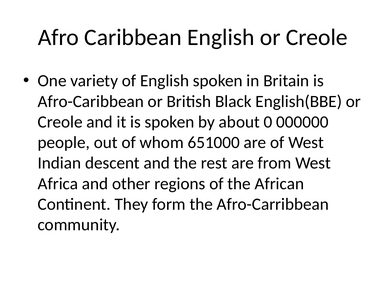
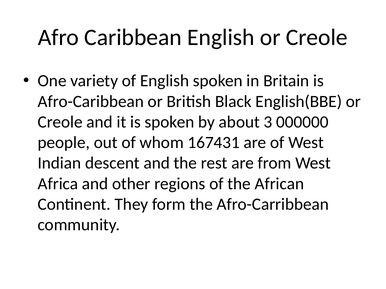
0: 0 -> 3
651000: 651000 -> 167431
